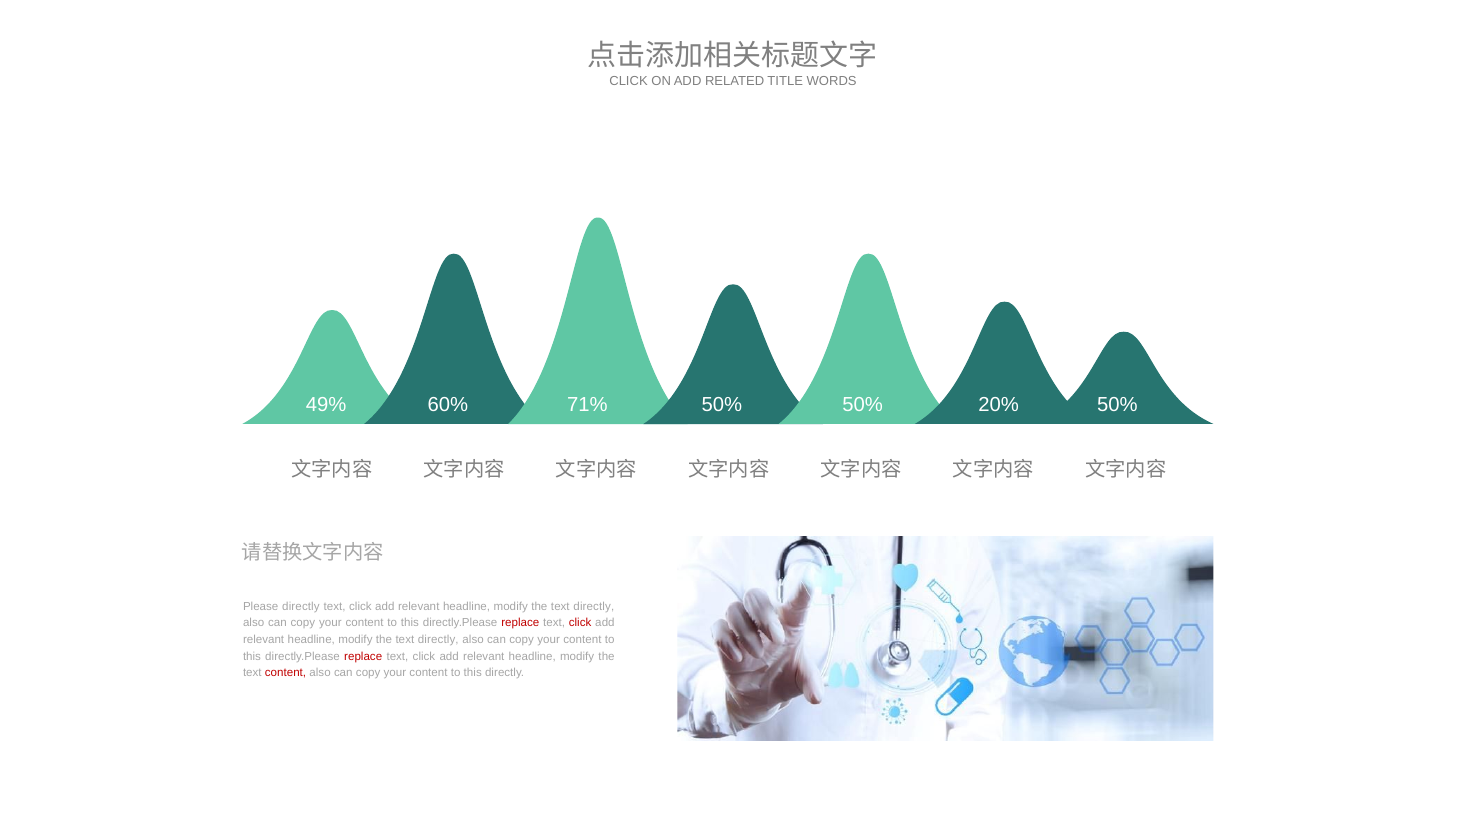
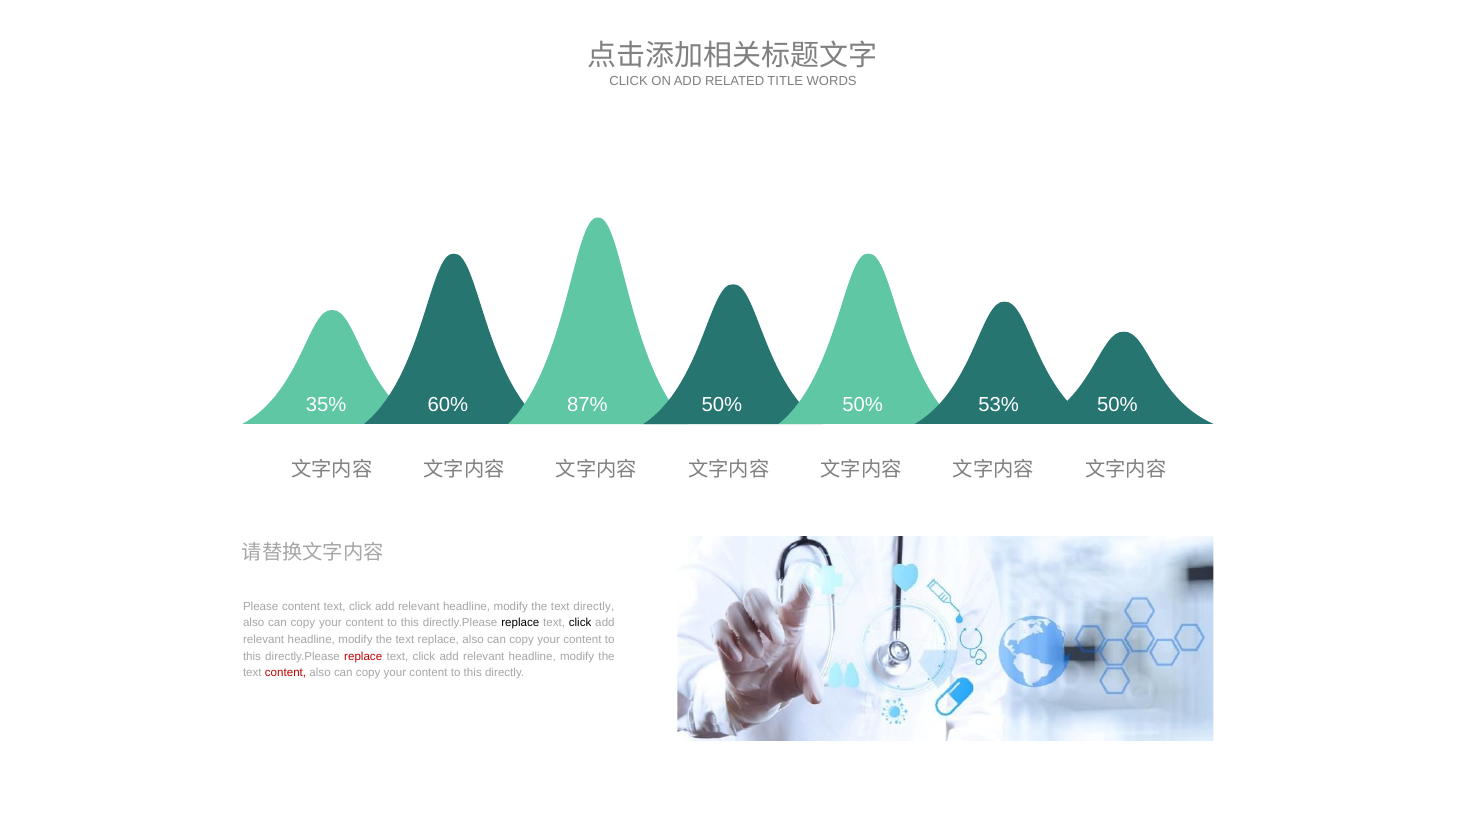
49%: 49% -> 35%
71%: 71% -> 87%
20%: 20% -> 53%
Please directly: directly -> content
replace at (520, 623) colour: red -> black
click at (580, 623) colour: red -> black
directly at (438, 639): directly -> replace
